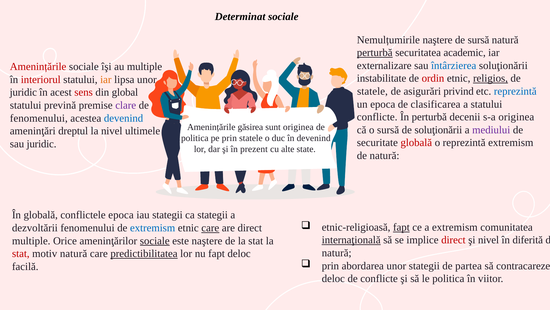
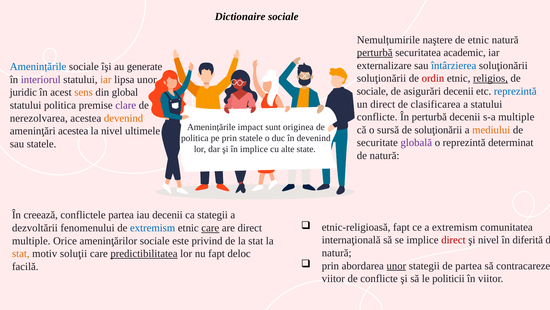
Determinat: Determinat -> Dictionaire
de sursă: sursă -> etnic
Amenințările at (38, 67) colour: red -> blue
au multiple: multiple -> generate
instabilitate at (382, 78): instabilitate -> soluţionării
interiorul colour: red -> purple
statele at (372, 91): statele -> sociale
asigurări privind: privind -> decenii
sens colour: red -> orange
un epoca: epoca -> direct
statului prevină: prevină -> politica
s-a originea: originea -> multiple
fenomenului at (39, 118): fenomenului -> nerezolvarea
devenind at (124, 118) colour: blue -> orange
găsirea: găsirea -> impact
mediului colour: purple -> orange
ameninţări dreptul: dreptul -> acestea
globală at (416, 142) colour: red -> purple
reprezintă extremism: extremism -> determinat
sau juridic: juridic -> statele
în prezent: prezent -> implice
În globală: globală -> creează
conflictele epoca: epoca -> partea
iau stategii: stategii -> decenii
fapt at (401, 227) underline: present -> none
internaţională underline: present -> none
sociale at (155, 240) underline: present -> none
este naştere: naştere -> privind
stat at (21, 253) colour: red -> orange
motiv natură: natură -> soluţii
unor at (396, 265) underline: none -> present
deloc at (333, 278): deloc -> viitor
le politica: politica -> politicii
